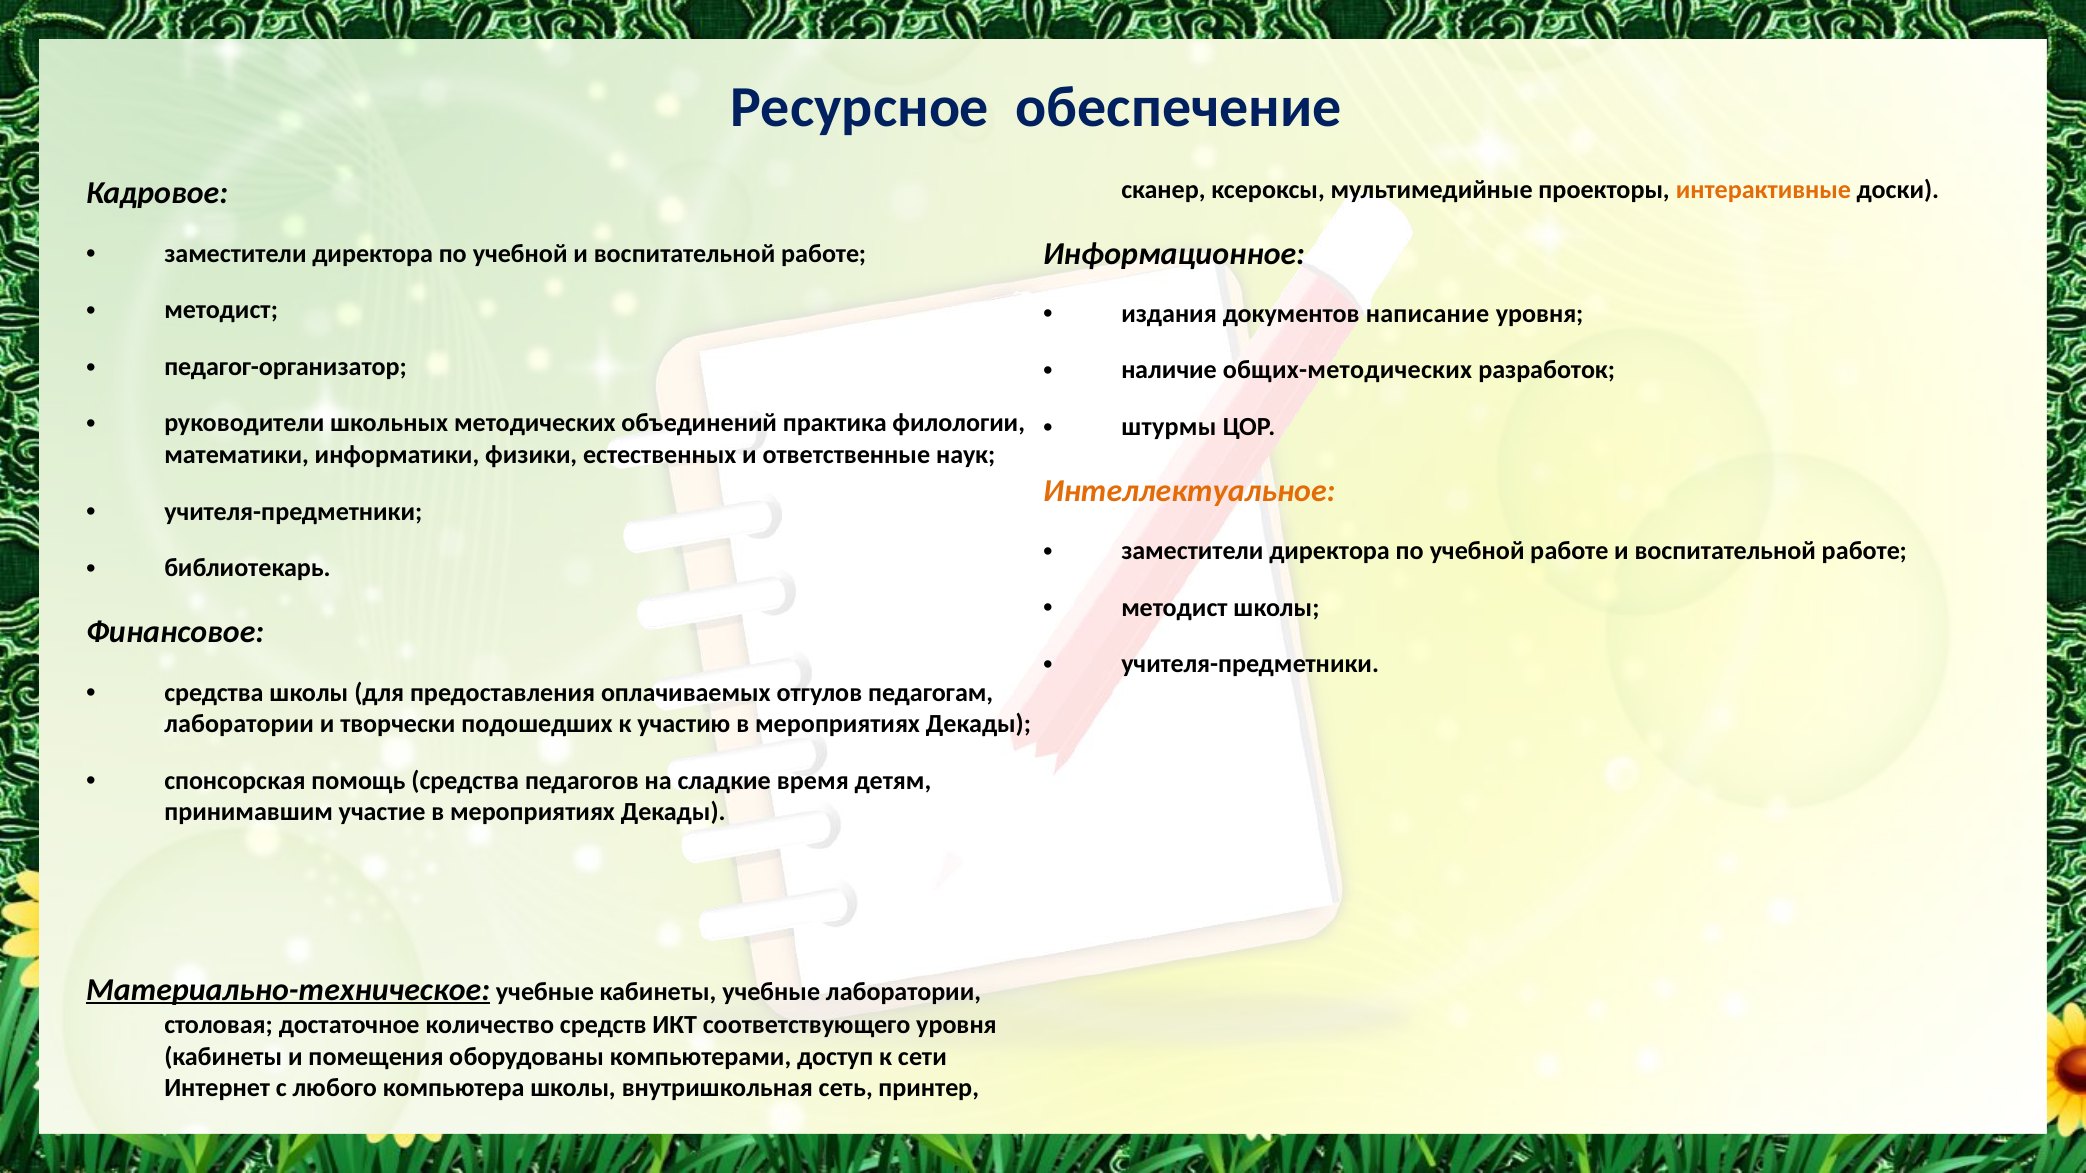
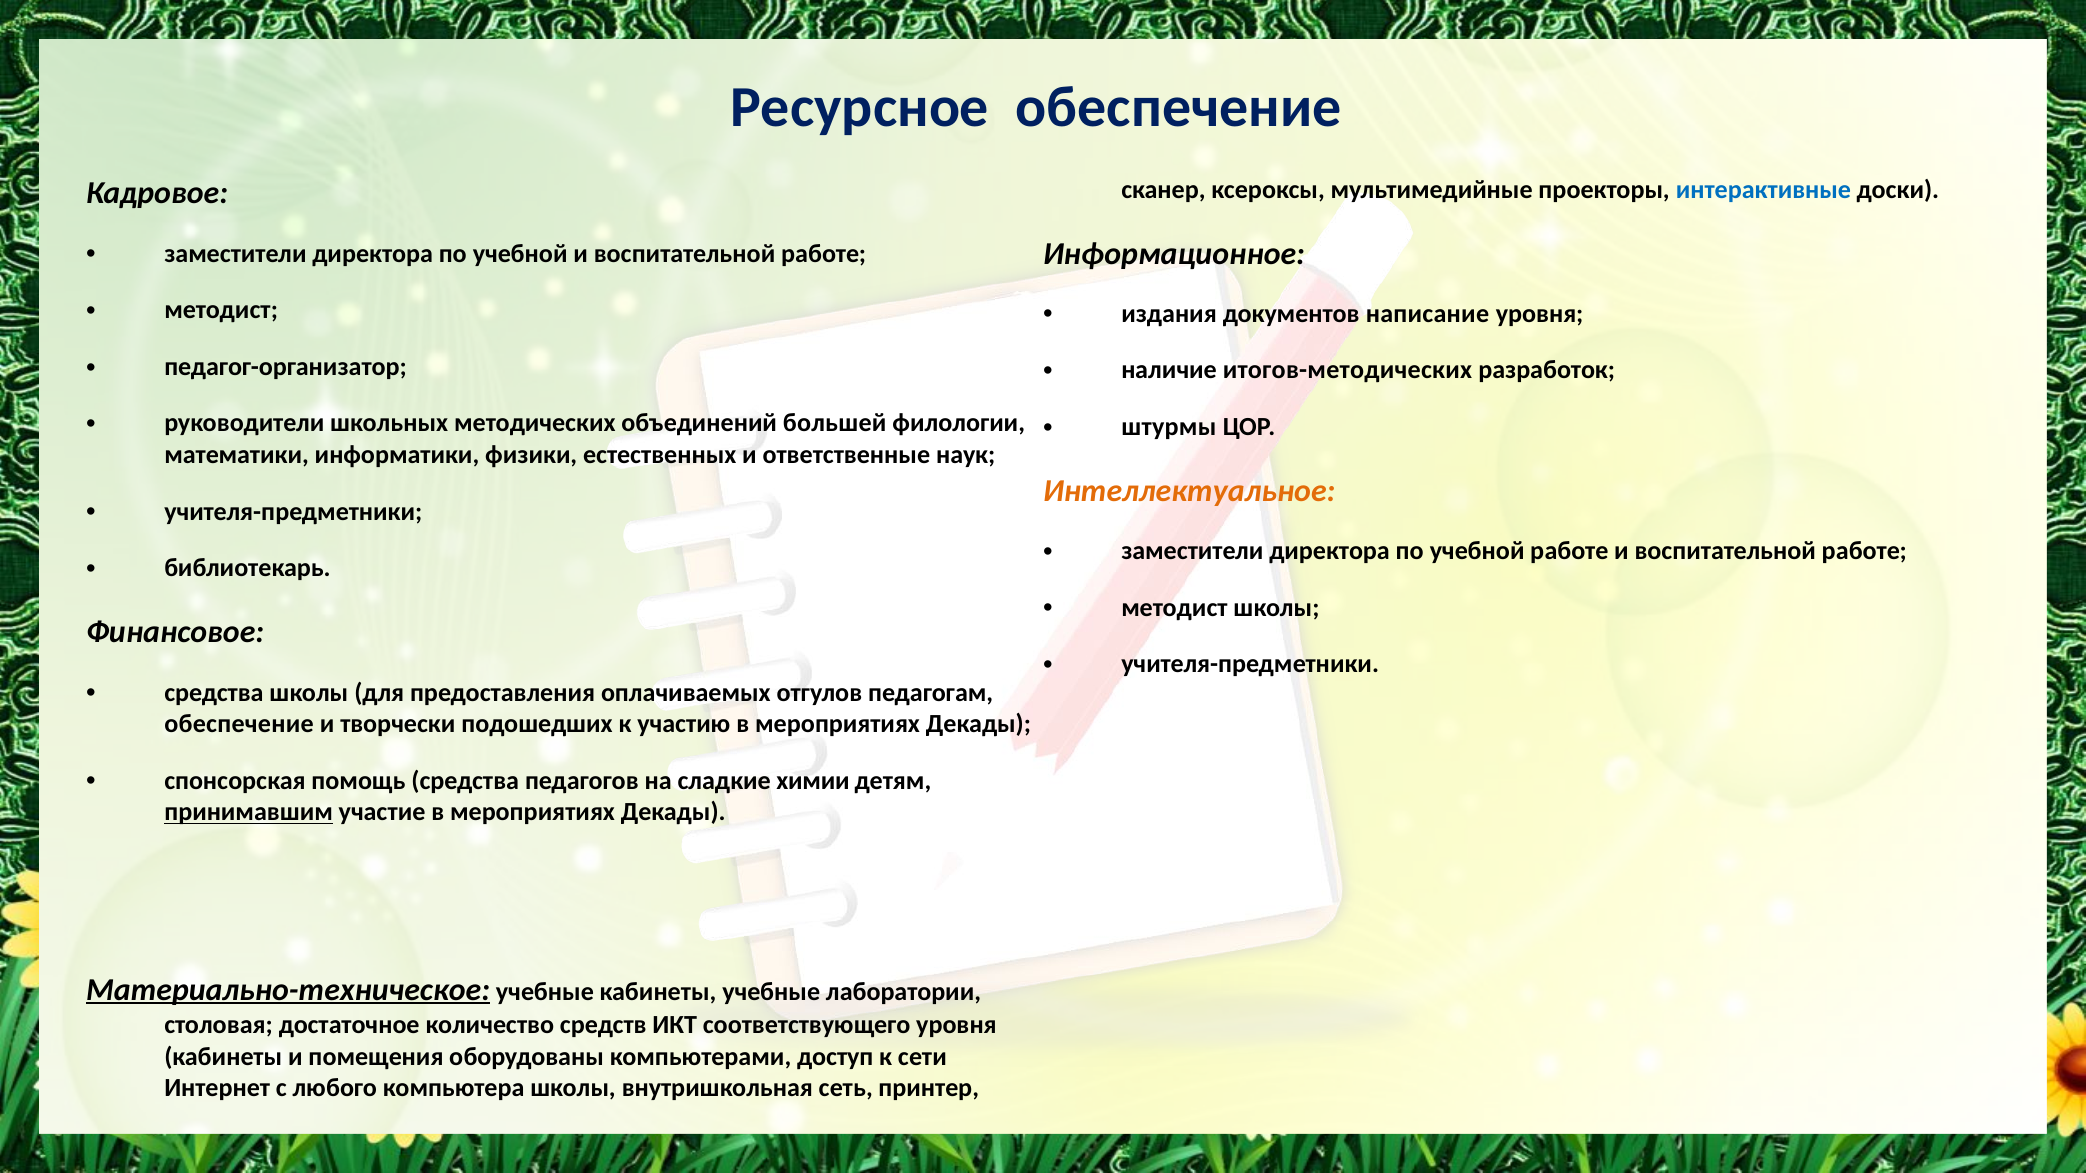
интерактивные colour: orange -> blue
общих-методических: общих-методических -> итогов-методических
практика: практика -> большей
лаборатории at (239, 724): лаборатории -> обеспечение
время: время -> химии
принимавшим underline: none -> present
